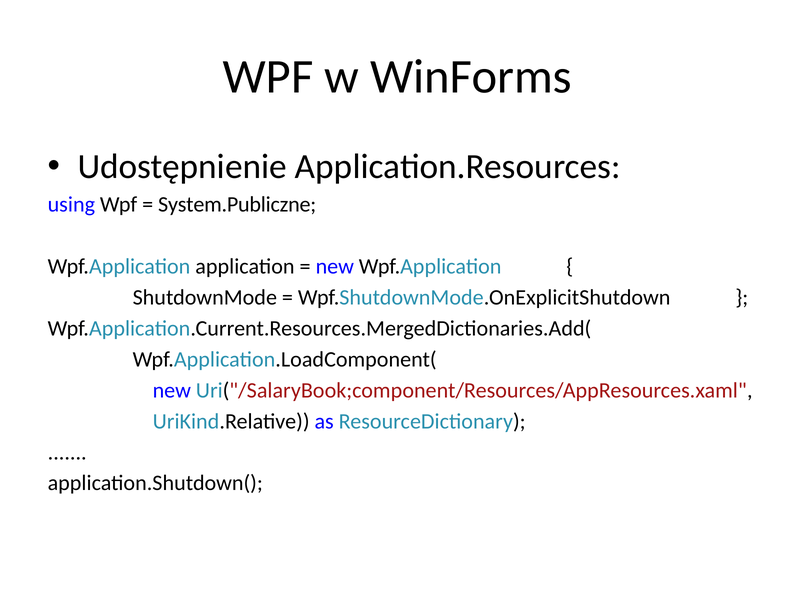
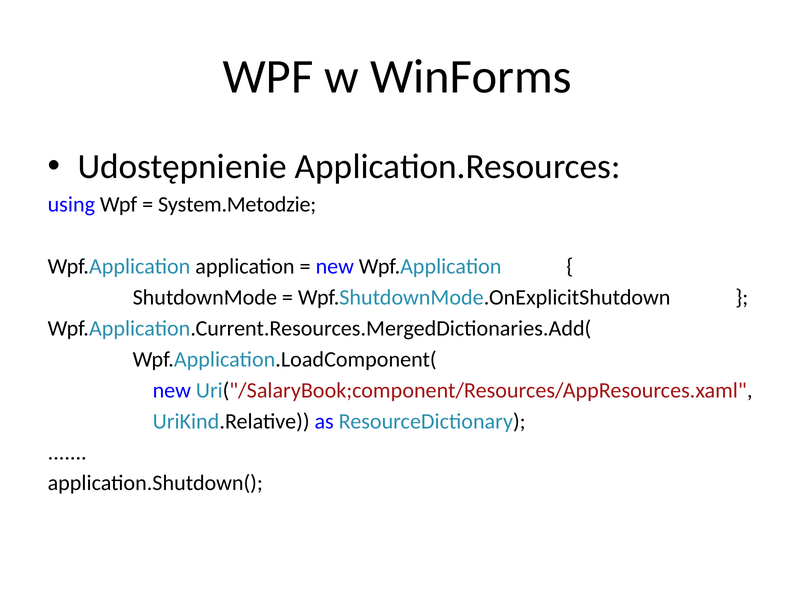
System.Publiczne: System.Publiczne -> System.Metodzie
